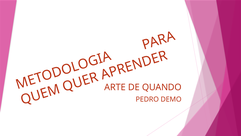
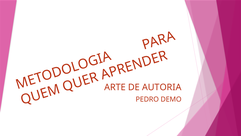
QUANDO: QUANDO -> AUTORIA
